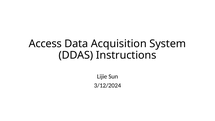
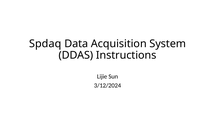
Access: Access -> Spdaq
